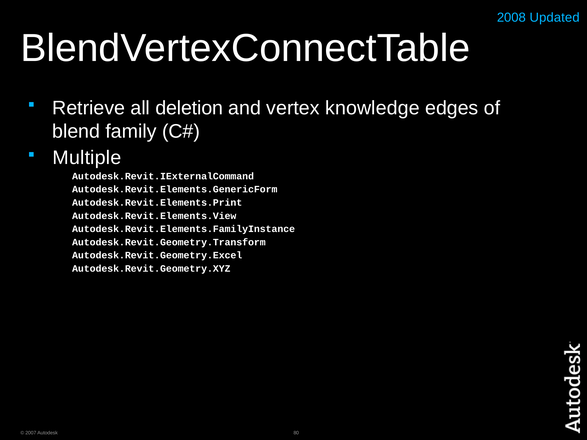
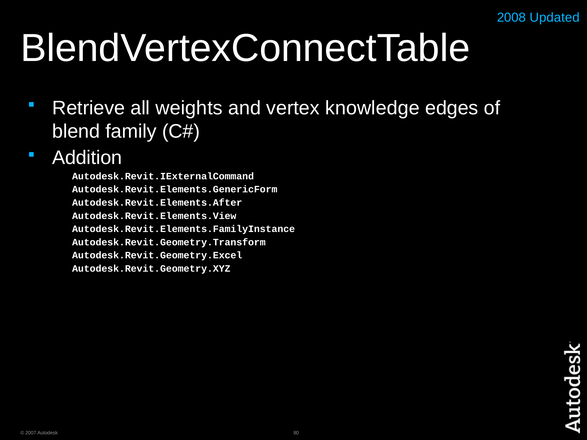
deletion: deletion -> weights
Multiple: Multiple -> Addition
Autodesk.Revit.Elements.Print: Autodesk.Revit.Elements.Print -> Autodesk.Revit.Elements.After
